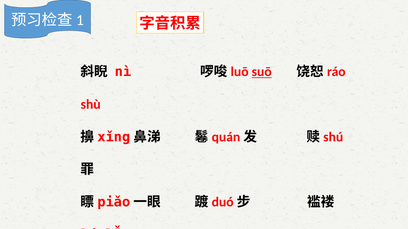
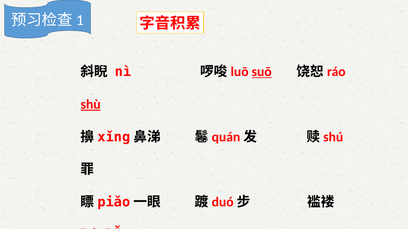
shù underline: none -> present
